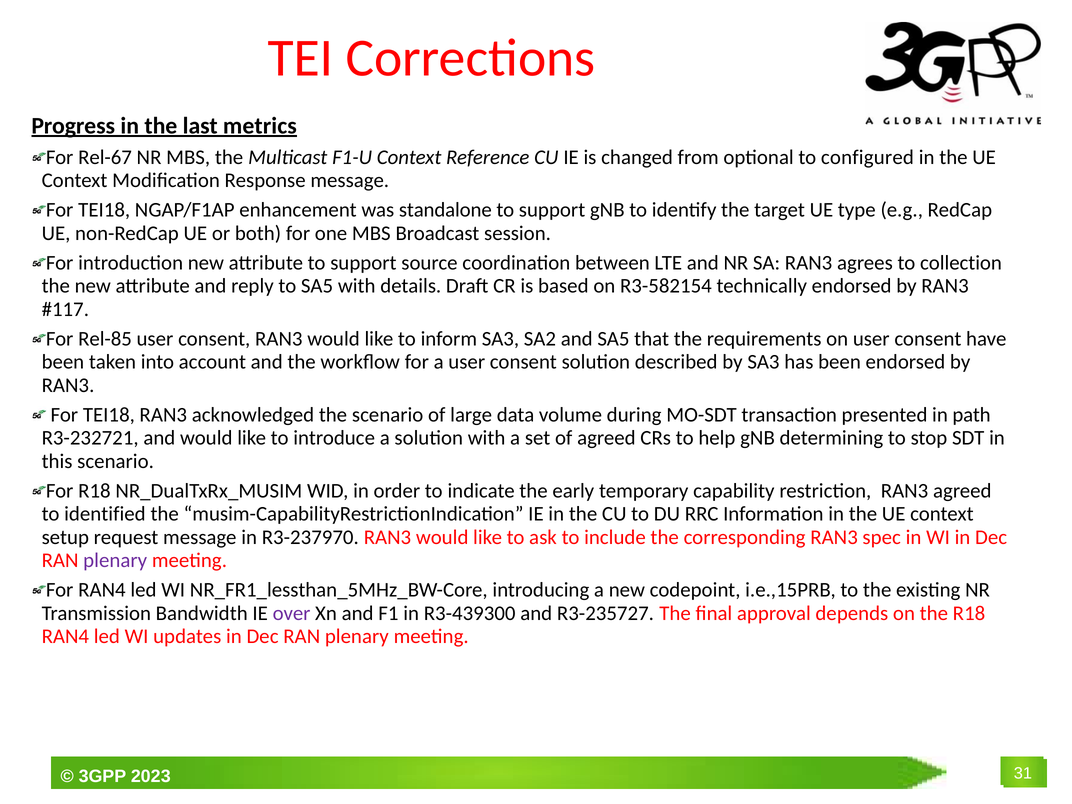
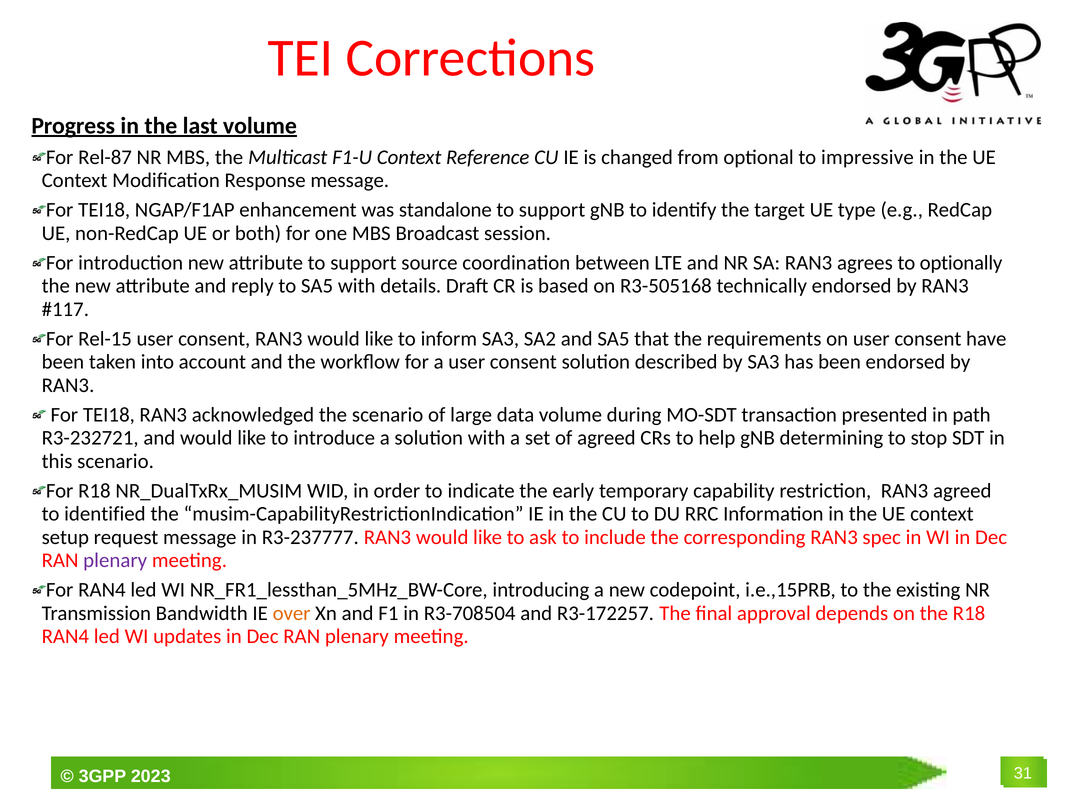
last metrics: metrics -> volume
Rel-67: Rel-67 -> Rel-87
configured: configured -> impressive
collection: collection -> optionally
R3-582154: R3-582154 -> R3-505168
Rel-85: Rel-85 -> Rel-15
R3-237970: R3-237970 -> R3-237777
over colour: purple -> orange
R3-439300: R3-439300 -> R3-708504
R3-235727: R3-235727 -> R3-172257
